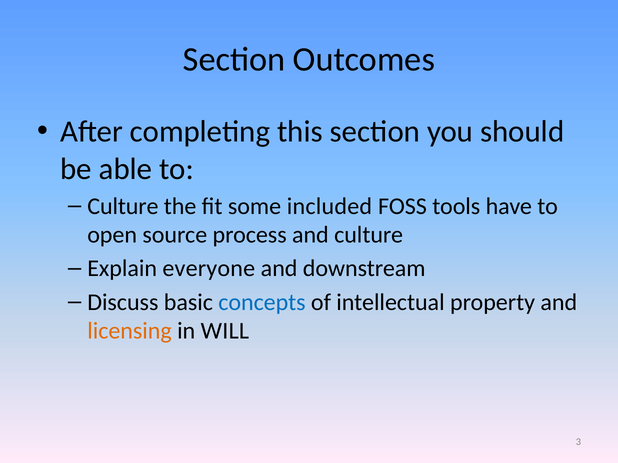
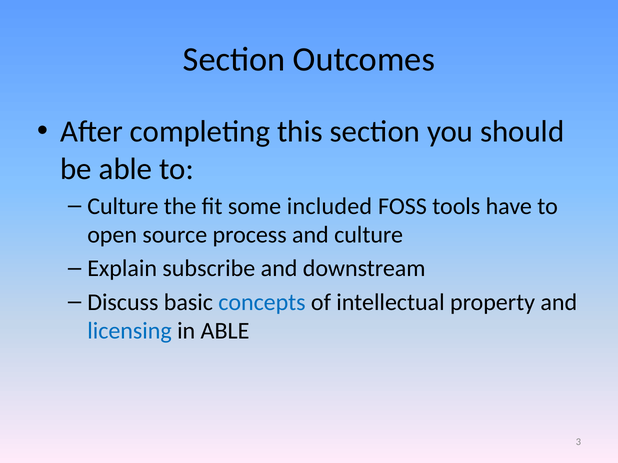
everyone: everyone -> subscribe
licensing colour: orange -> blue
in WILL: WILL -> ABLE
